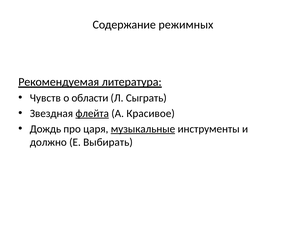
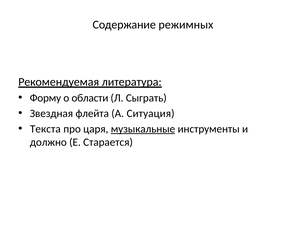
Чувств: Чувств -> Форму
флейта underline: present -> none
Красивое: Красивое -> Ситуация
Дождь: Дождь -> Текста
Выбирать: Выбирать -> Старается
